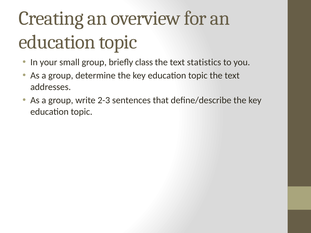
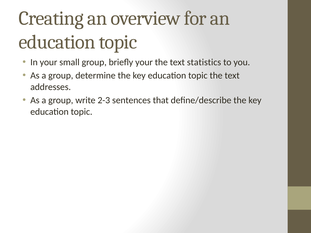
briefly class: class -> your
